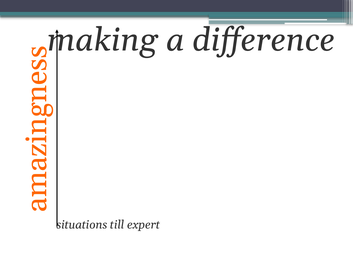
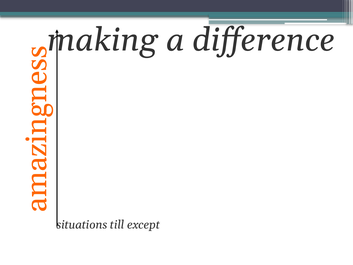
expert: expert -> except
